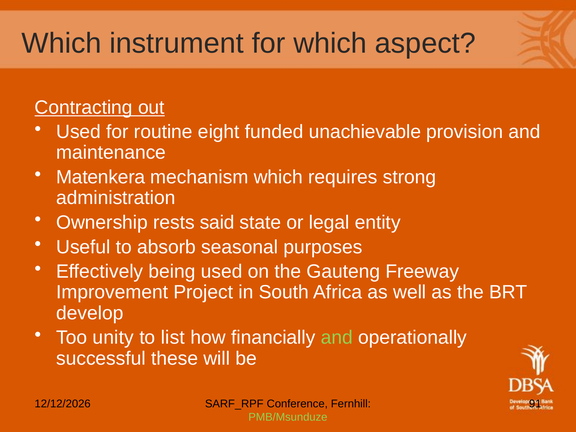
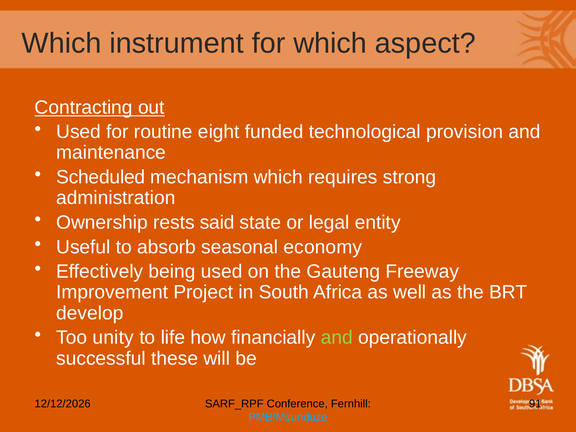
unachievable: unachievable -> technological
Matenkera: Matenkera -> Scheduled
purposes: purposes -> economy
list: list -> life
PMB/Msunduze colour: light green -> light blue
